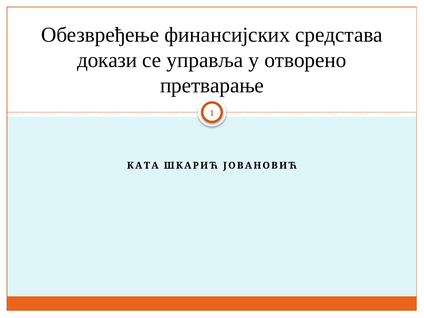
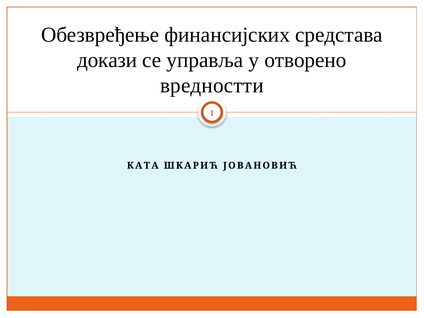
претварање: претварање -> вредностти
